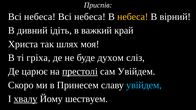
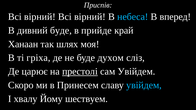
небеса at (40, 17): небеса -> вірний
небеса at (90, 17): небеса -> вірний
небеса at (133, 17) colour: yellow -> light blue
вірний: вірний -> вперед
дивний ідіть: ідіть -> буде
важкий: важкий -> прийде
Христа: Христа -> Ханаан
хвалу underline: present -> none
